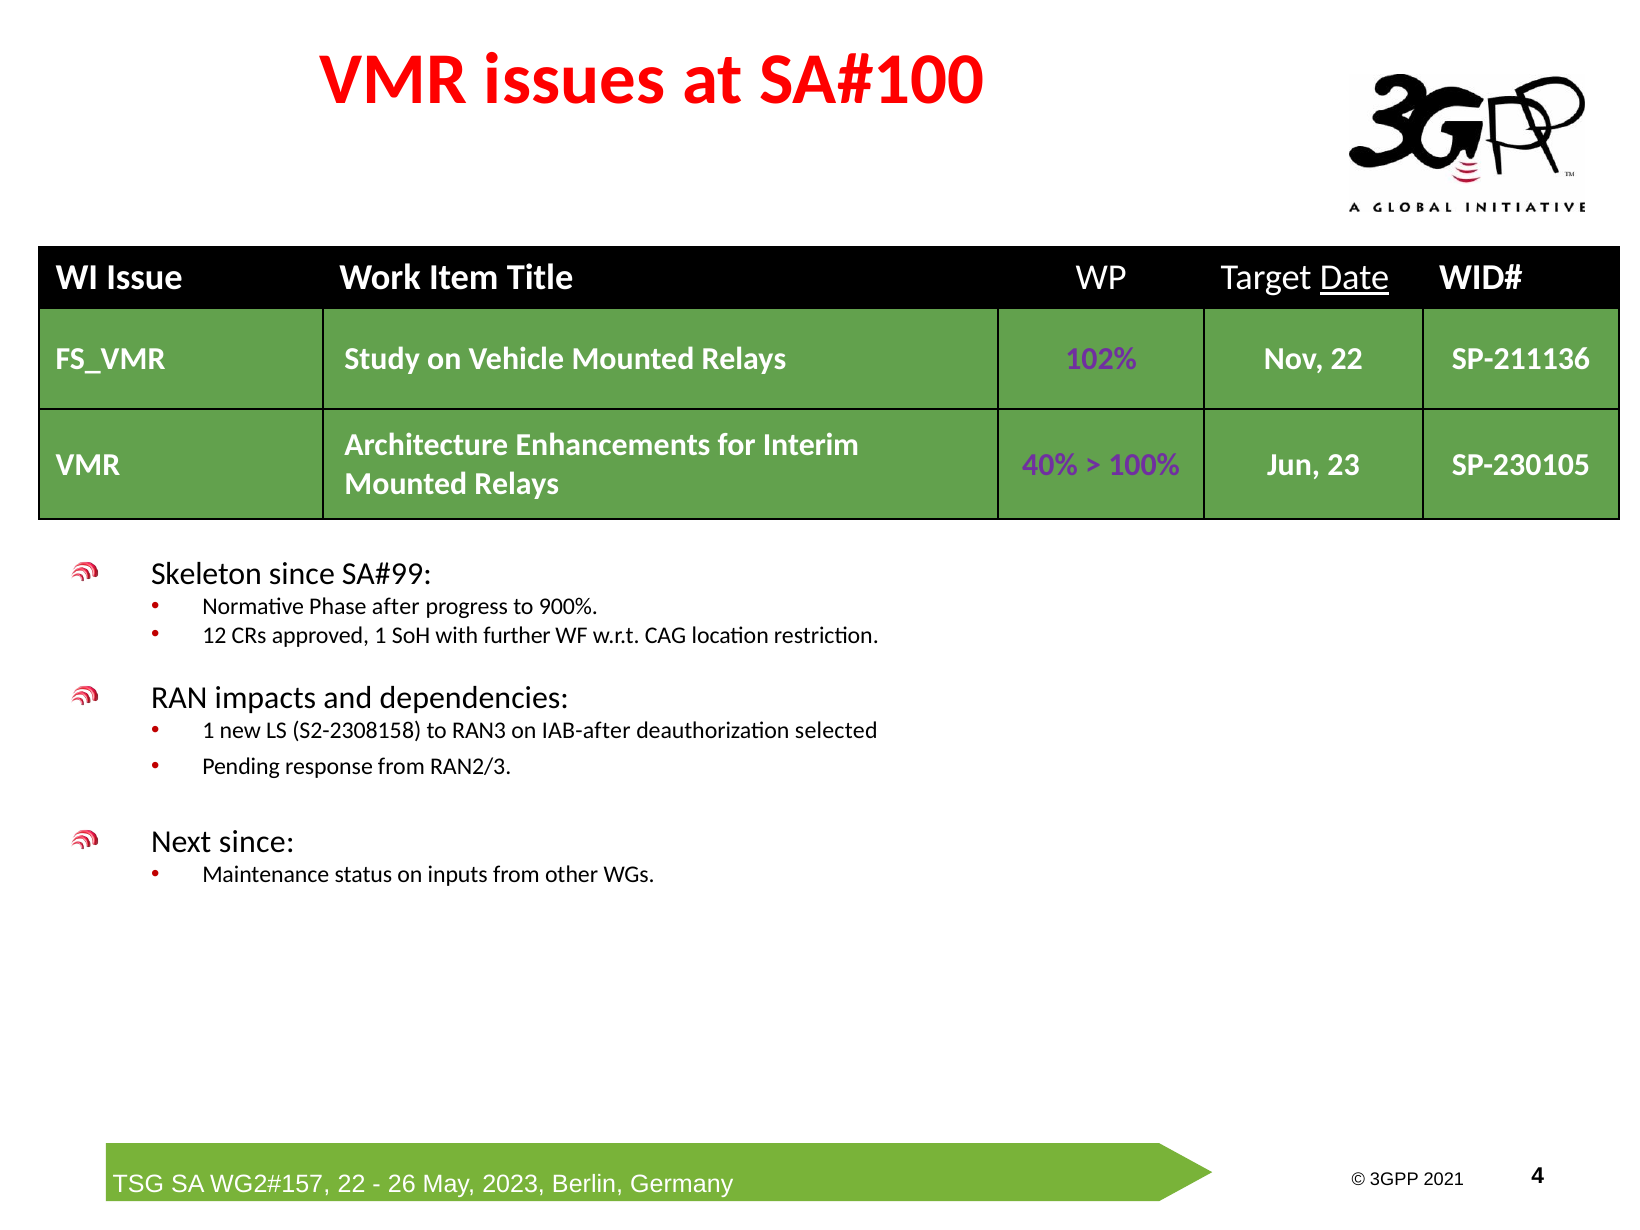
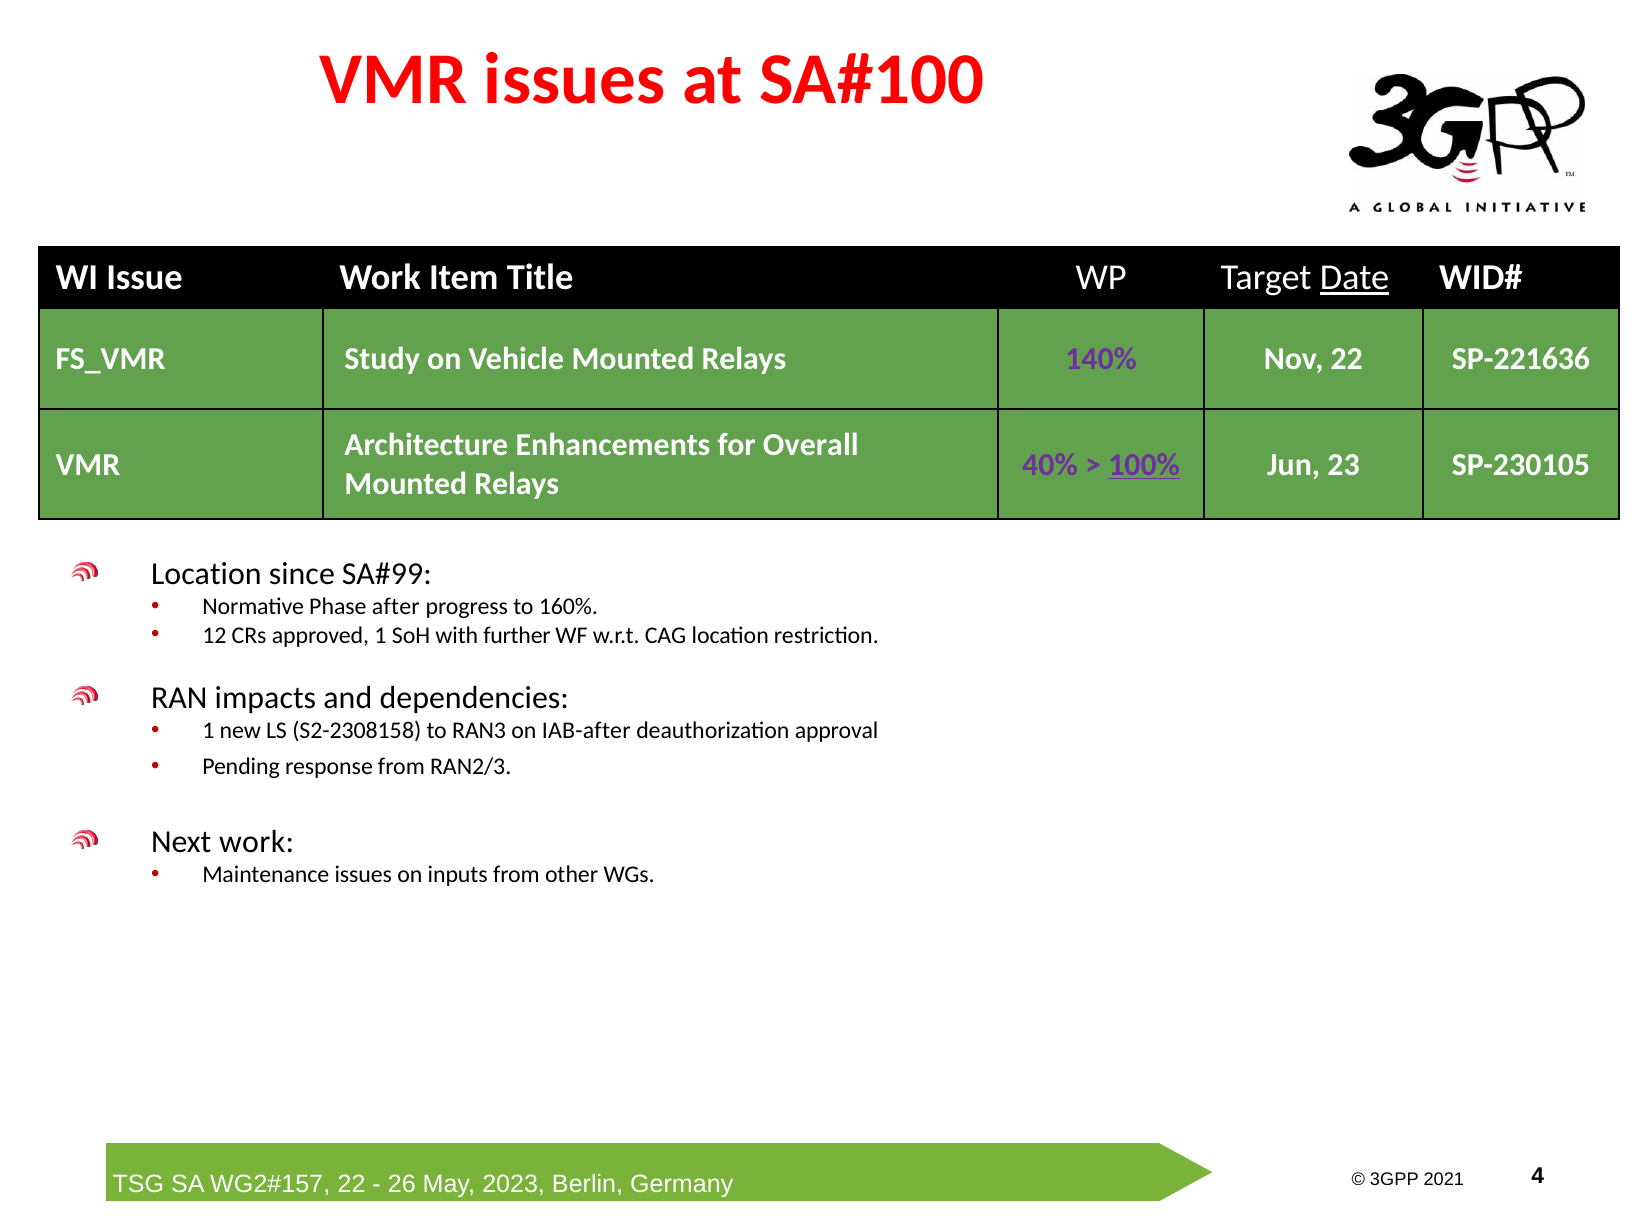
102%: 102% -> 140%
SP-211136: SP-211136 -> SP-221636
Interim: Interim -> Overall
100% underline: none -> present
Skeleton at (206, 574): Skeleton -> Location
900%: 900% -> 160%
selected: selected -> approval
Next since: since -> work
Maintenance status: status -> issues
